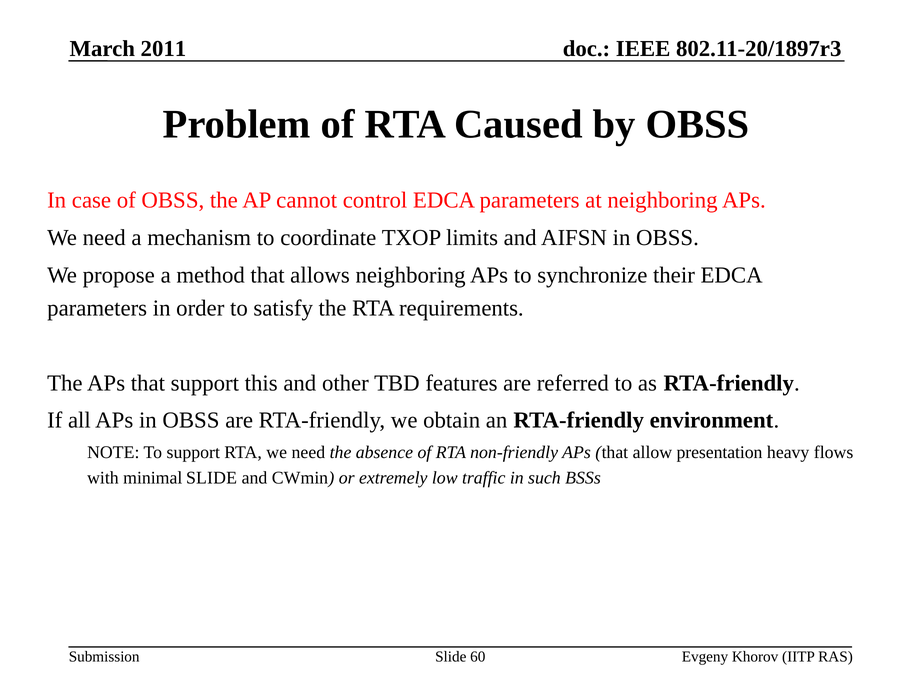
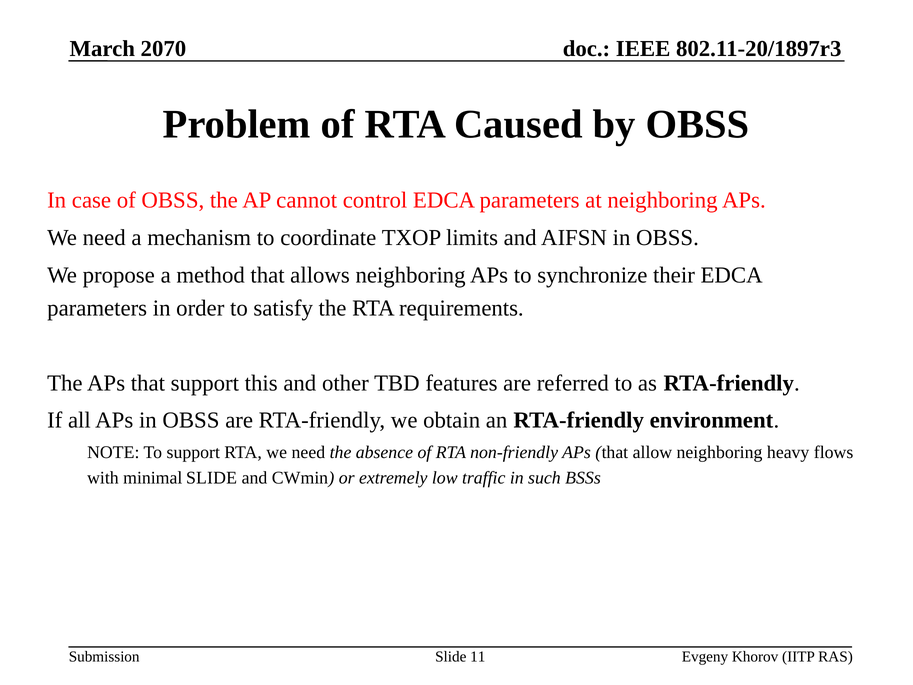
2011: 2011 -> 2070
allow presentation: presentation -> neighboring
60: 60 -> 11
